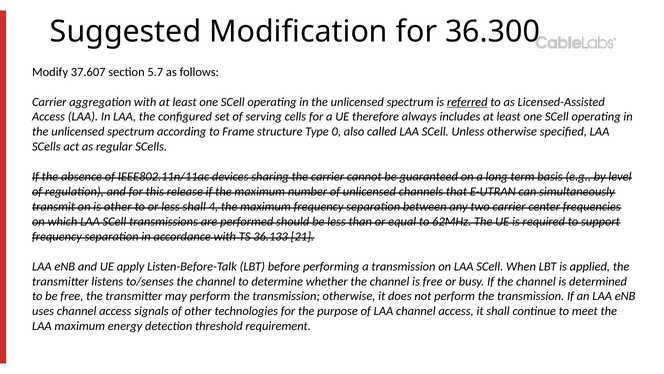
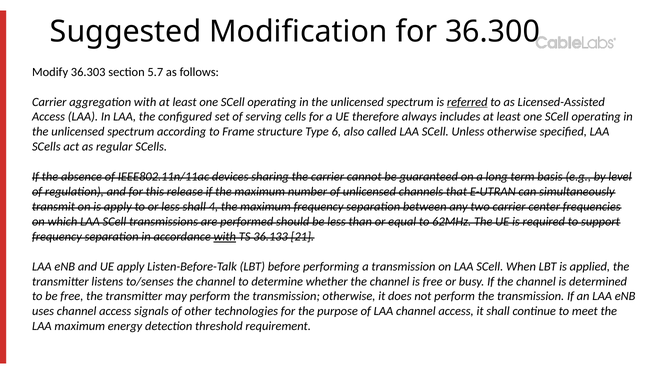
37.607: 37.607 -> 36.303
0: 0 -> 6
is other: other -> apply
with at (225, 236) underline: none -> present
